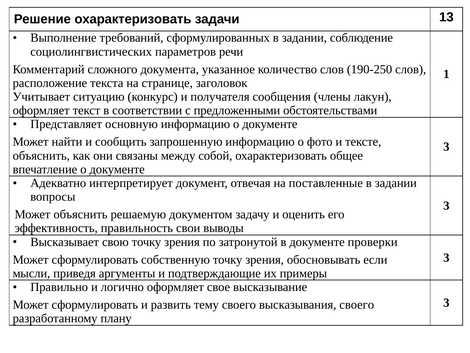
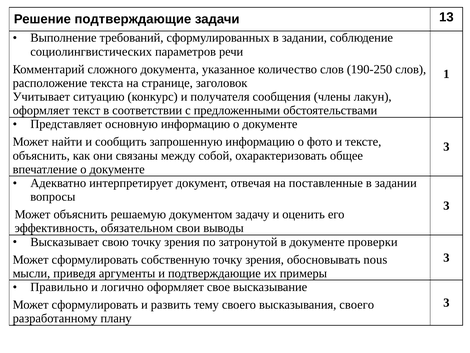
Решение охарактеризовать: охарактеризовать -> подтверждающие
правильность: правильность -> обязательном
если: если -> nous
